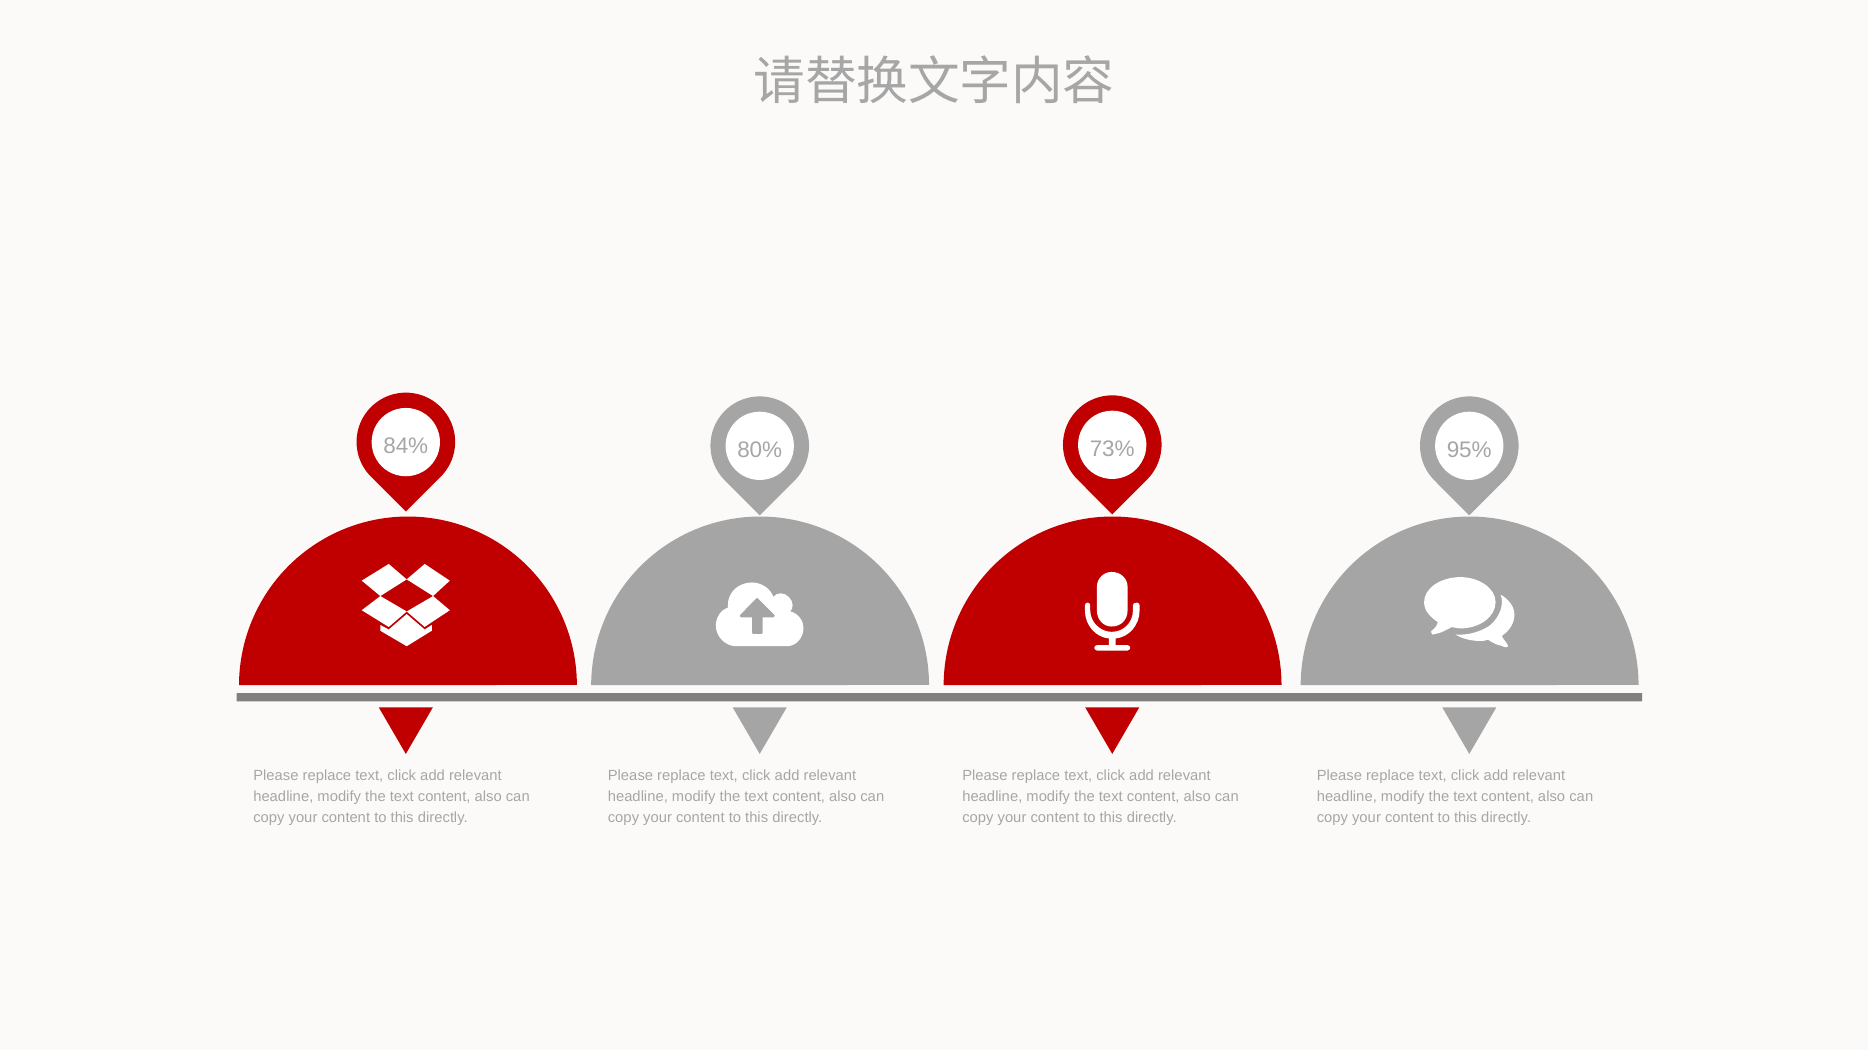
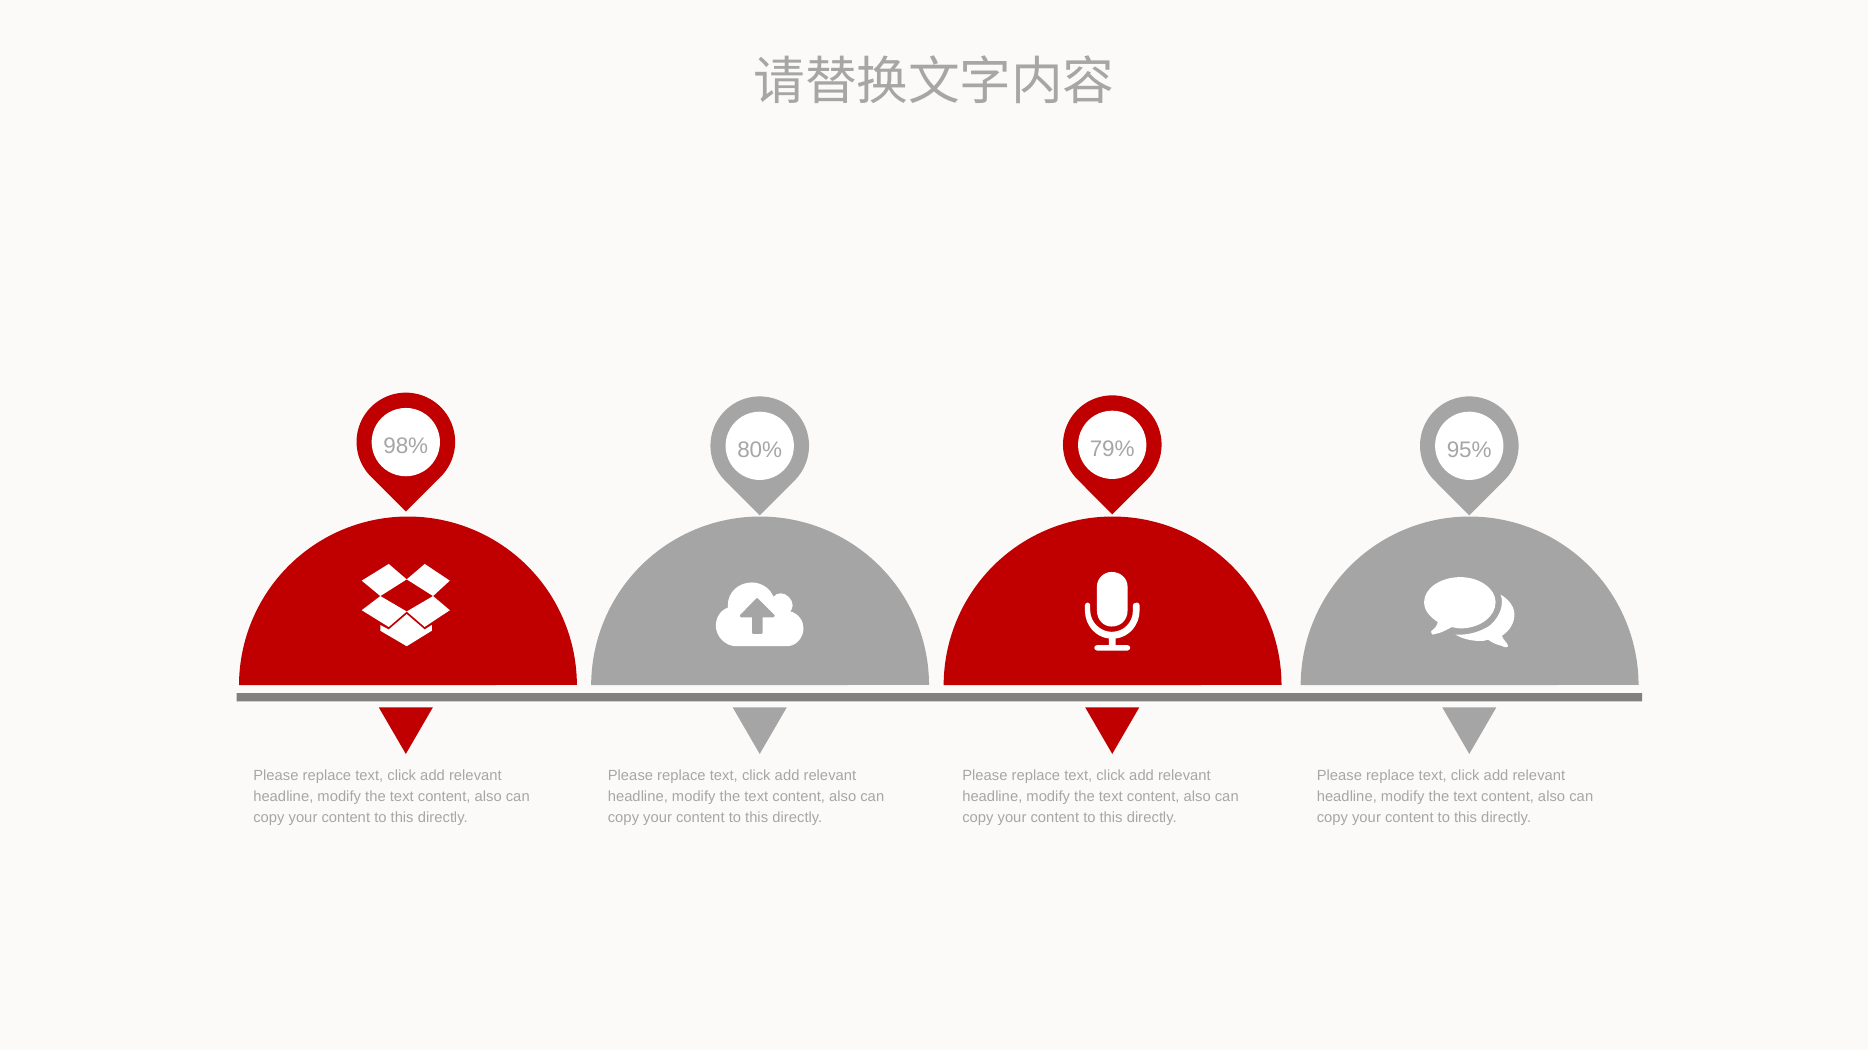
84%: 84% -> 98%
73%: 73% -> 79%
